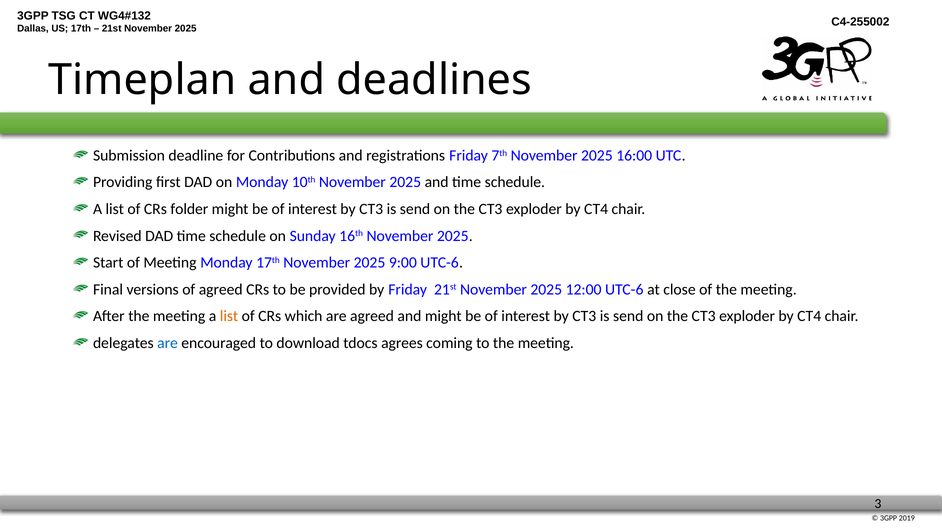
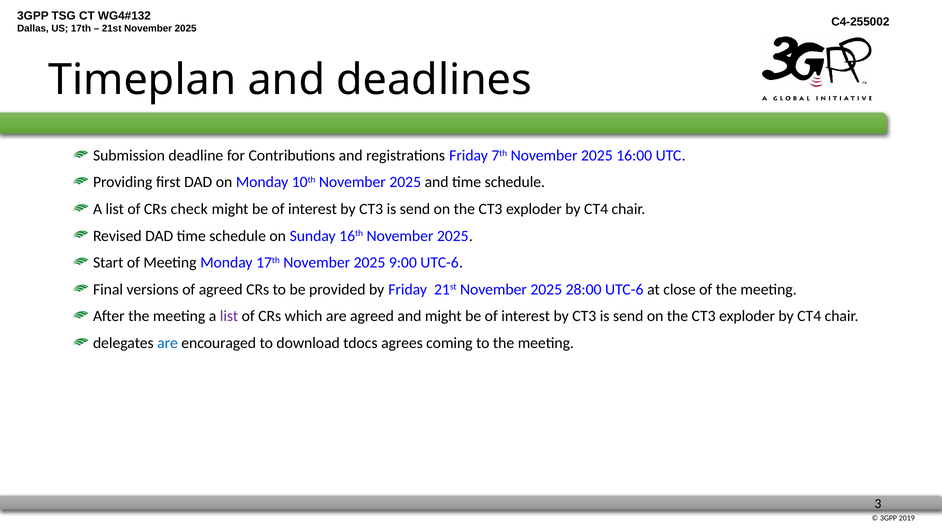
folder: folder -> check
12:00: 12:00 -> 28:00
list at (229, 316) colour: orange -> purple
